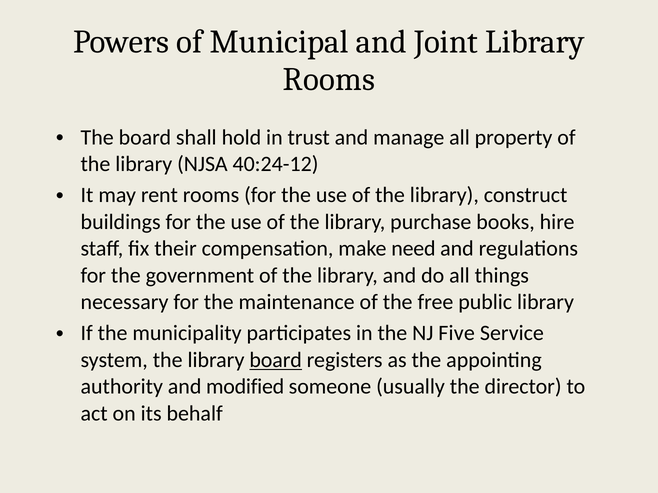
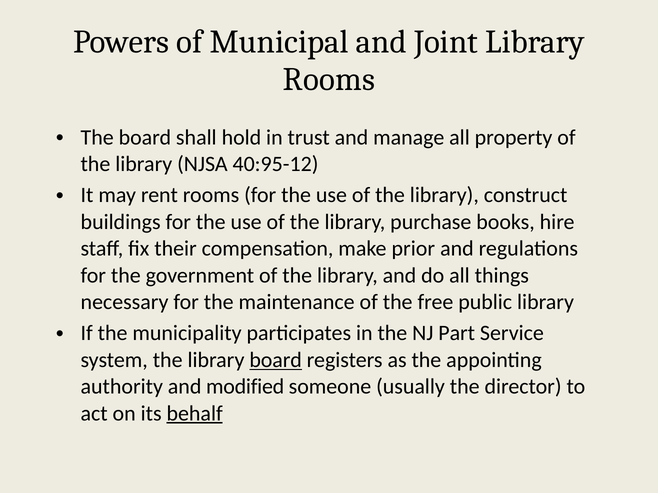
40:24-12: 40:24-12 -> 40:95-12
need: need -> prior
Five: Five -> Part
behalf underline: none -> present
